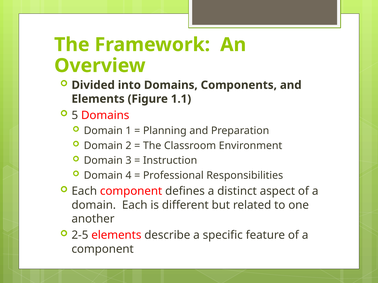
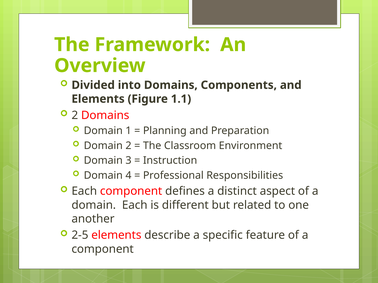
5 at (75, 115): 5 -> 2
